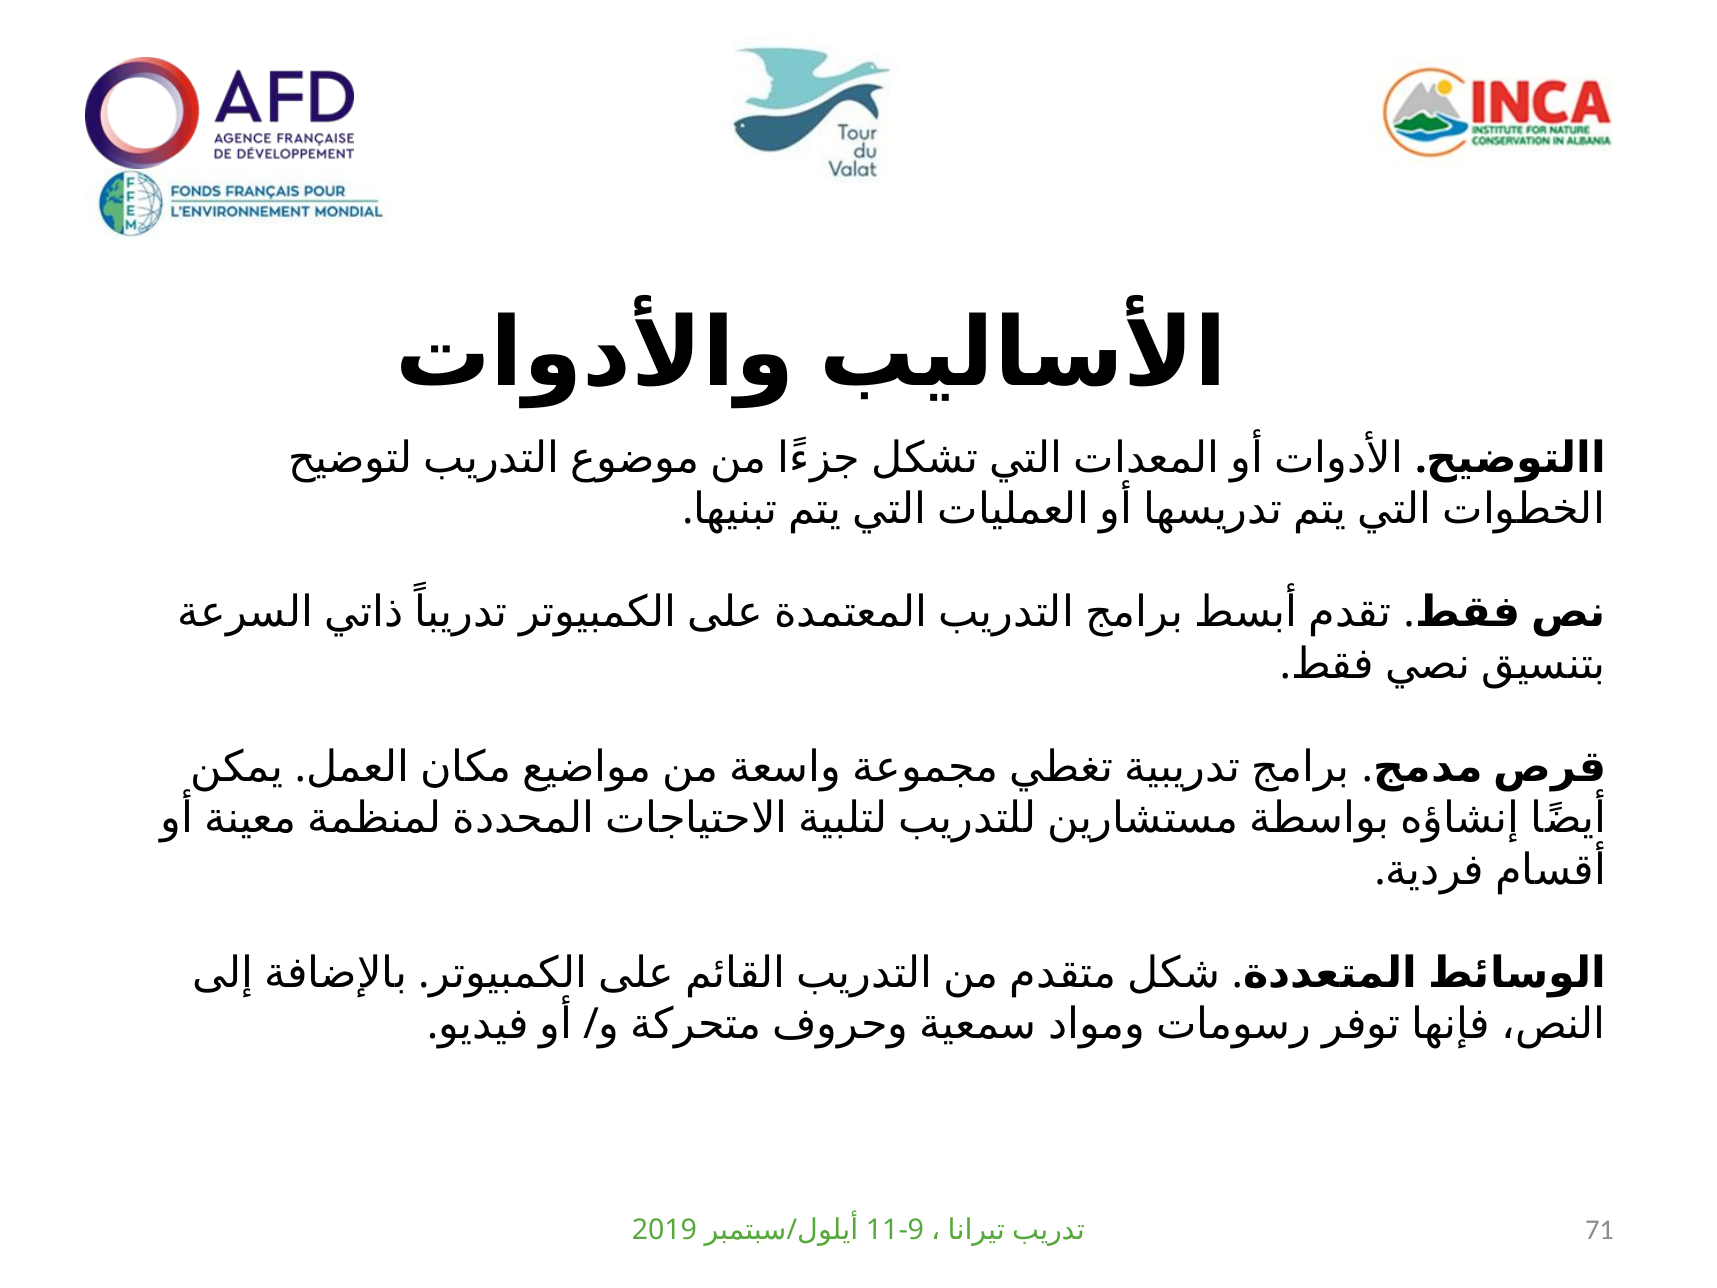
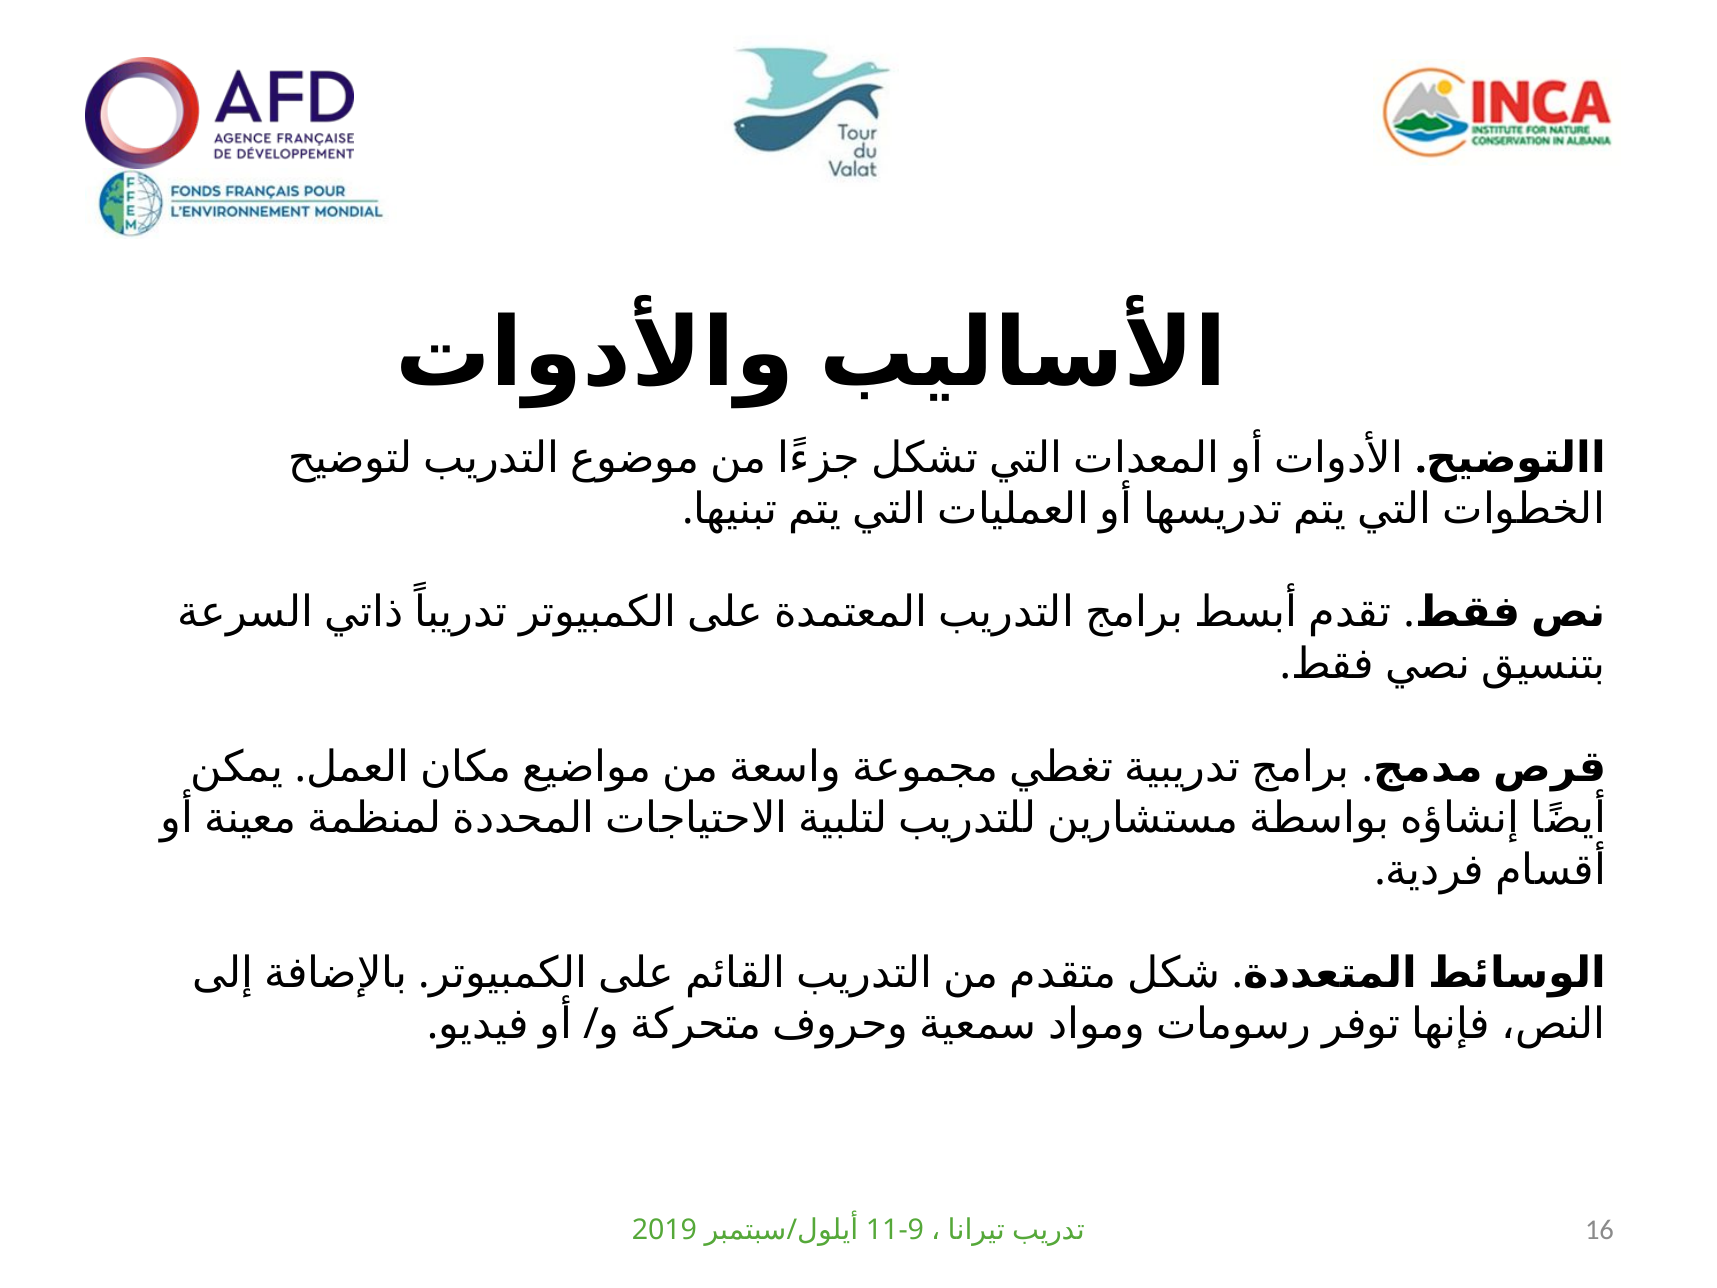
71: 71 -> 16
